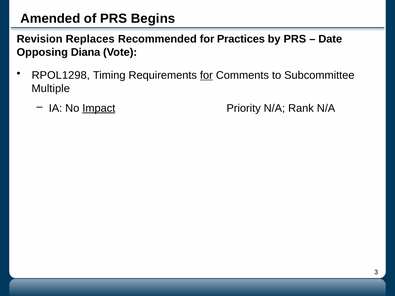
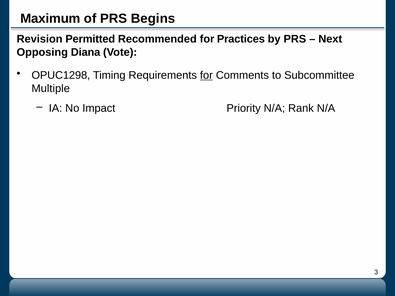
Amended: Amended -> Maximum
Replaces: Replaces -> Permitted
Date: Date -> Next
RPOL1298: RPOL1298 -> OPUC1298
Impact underline: present -> none
